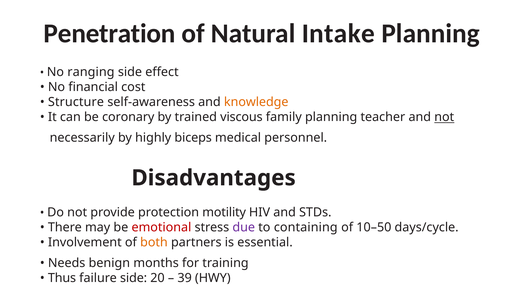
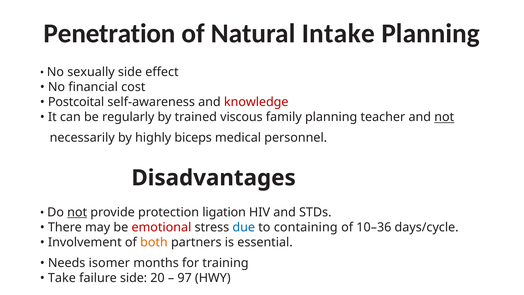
ranging: ranging -> sexually
Structure: Structure -> Postcoital
knowledge colour: orange -> red
coronary: coronary -> regularly
not at (77, 212) underline: none -> present
motility: motility -> ligation
due colour: purple -> blue
10–50: 10–50 -> 10–36
benign: benign -> isomer
Thus: Thus -> Take
39: 39 -> 97
